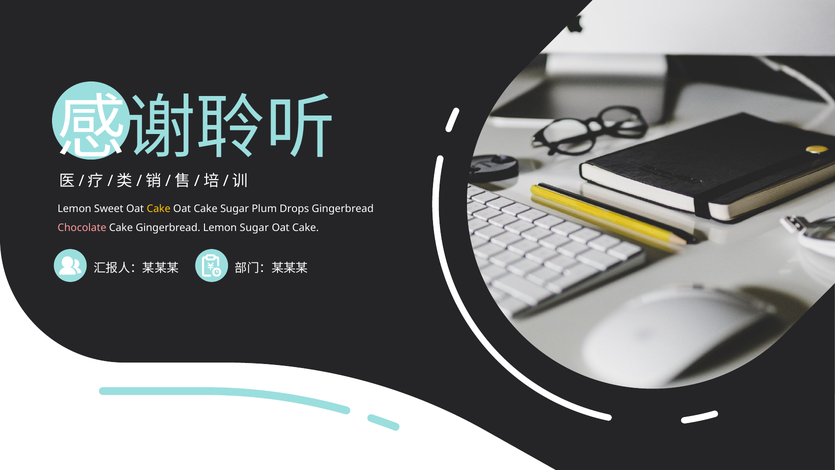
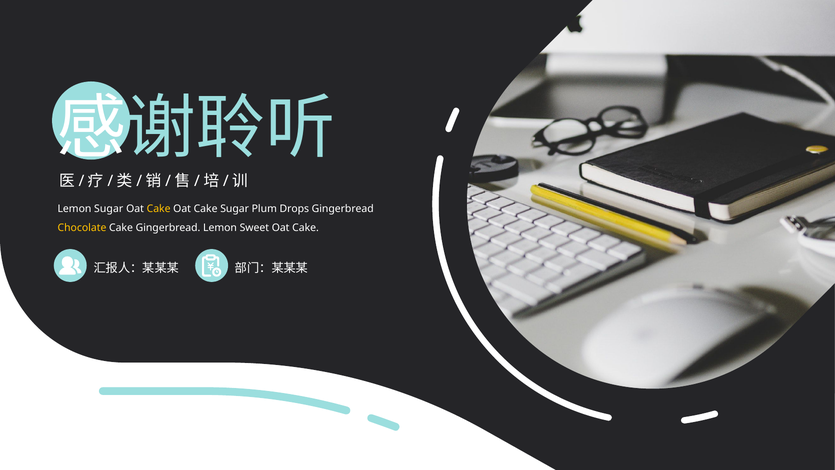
Lemon Sweet: Sweet -> Sugar
Chocolate colour: pink -> yellow
Lemon Sugar: Sugar -> Sweet
